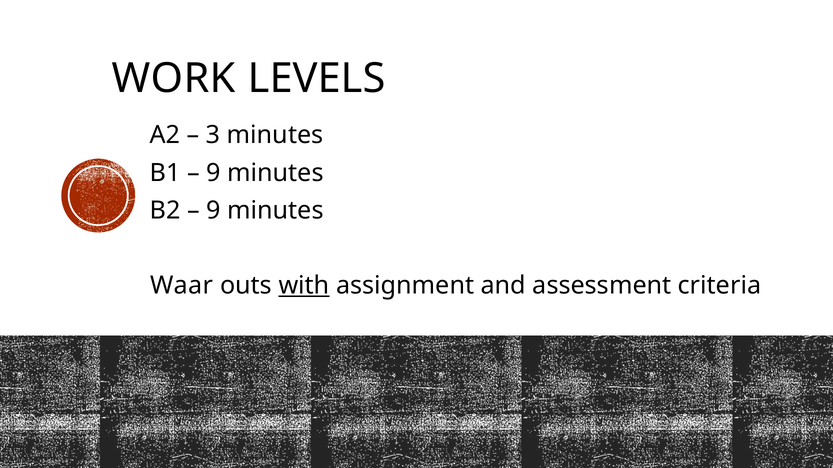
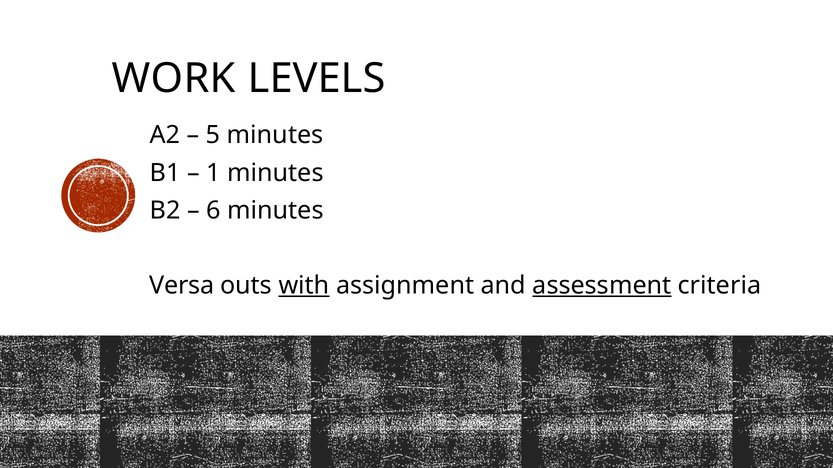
3: 3 -> 5
9 at (213, 173): 9 -> 1
9 at (213, 211): 9 -> 6
Waar: Waar -> Versa
assessment underline: none -> present
